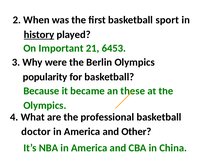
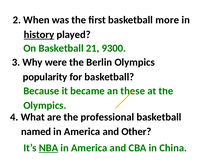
sport: sport -> more
On Important: Important -> Basketball
6453: 6453 -> 9300
doctor: doctor -> named
NBA underline: none -> present
